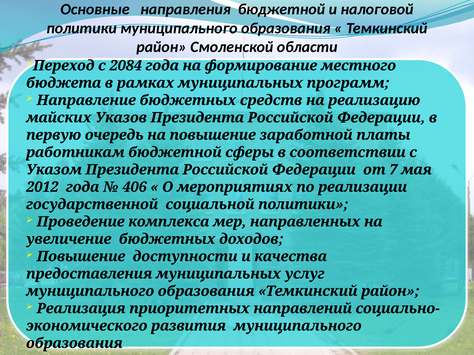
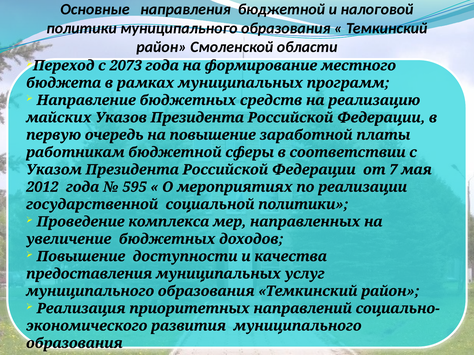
2084: 2084 -> 2073
406: 406 -> 595
